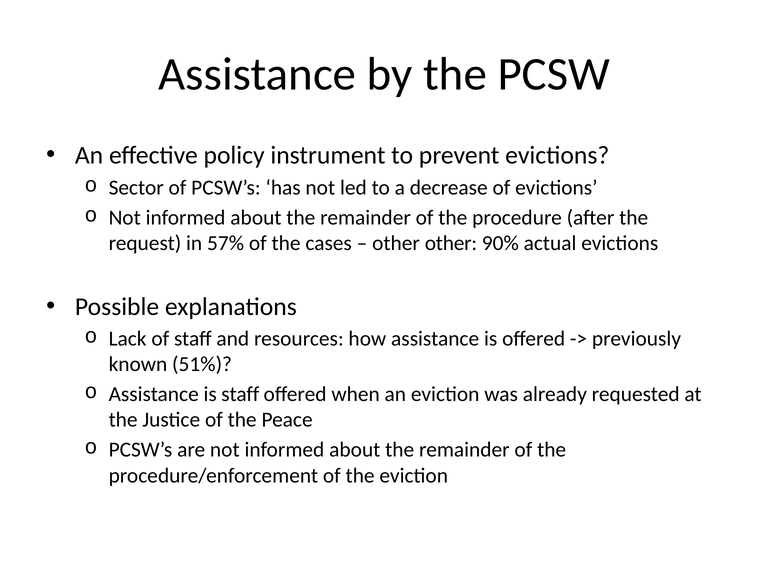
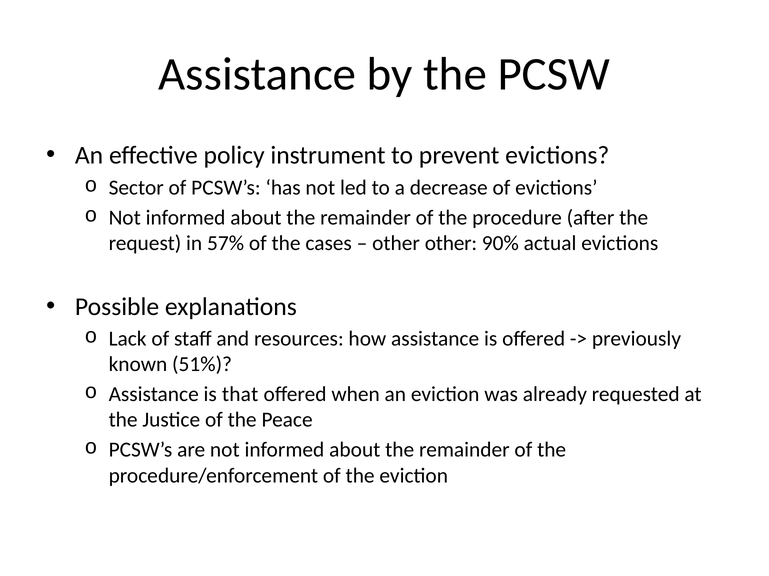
is staff: staff -> that
